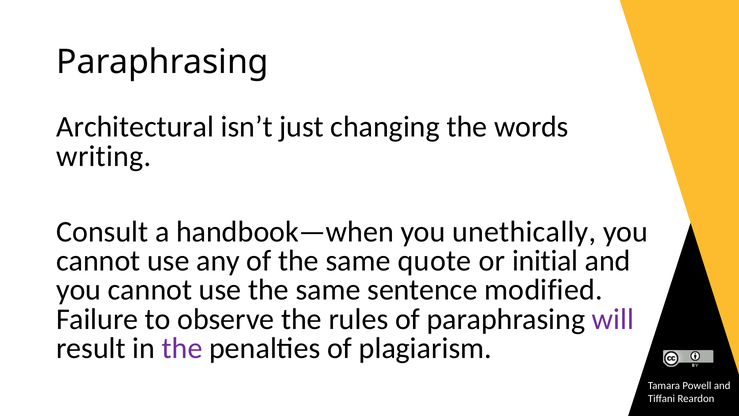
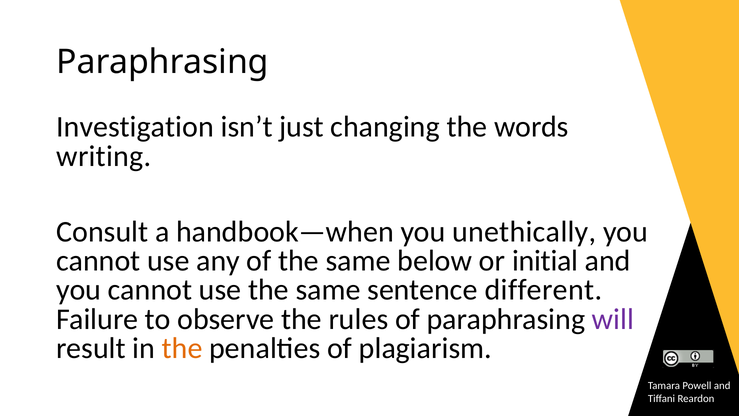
Architectural: Architectural -> Investigation
quote: quote -> below
modified: modified -> different
the at (182, 348) colour: purple -> orange
